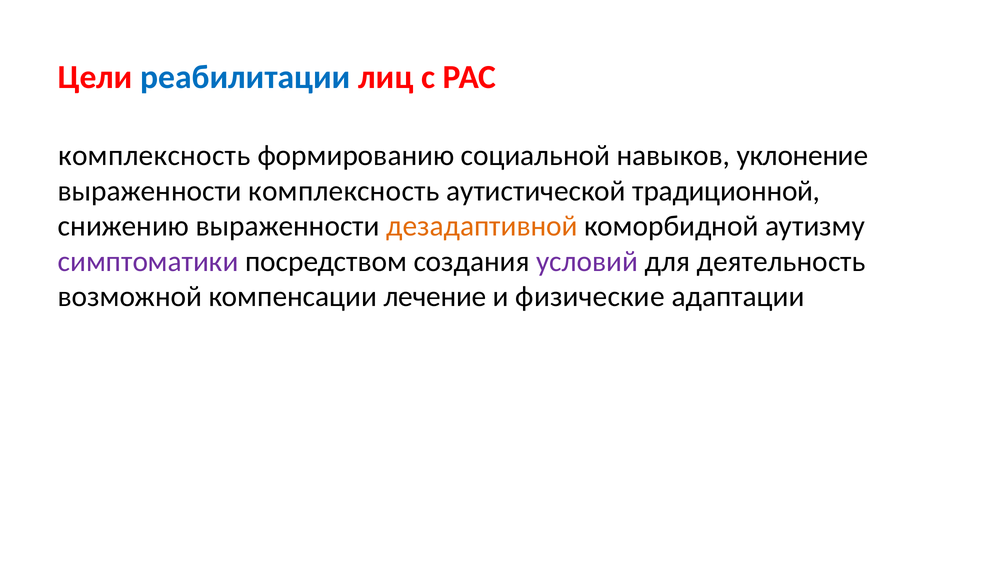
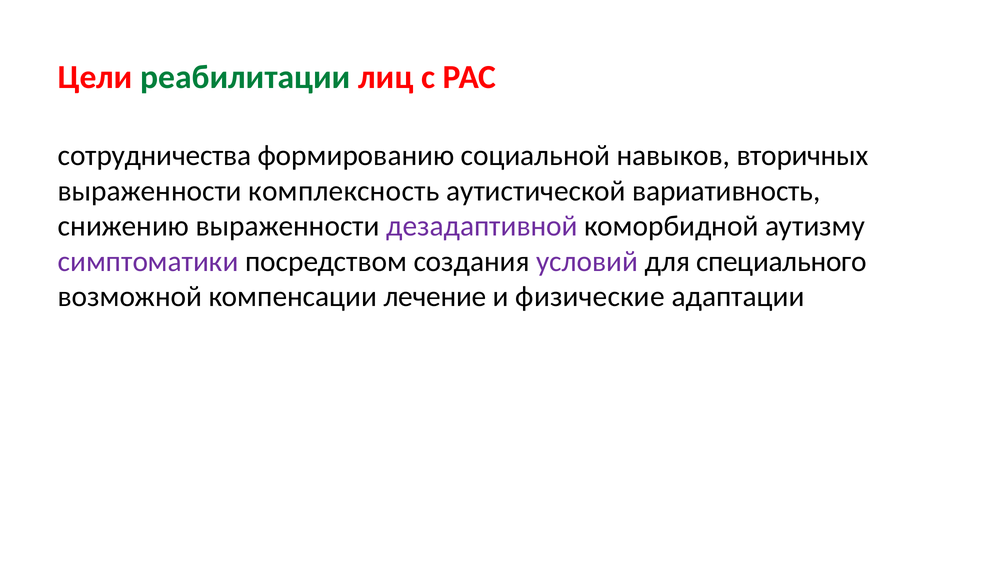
реабилитации colour: blue -> green
комплексность at (154, 156): комплексность -> сотрудничества
уклонение: уклонение -> вторичных
традиционной: традиционной -> вариативность
дезадаптивной colour: orange -> purple
деятельность: деятельность -> специального
